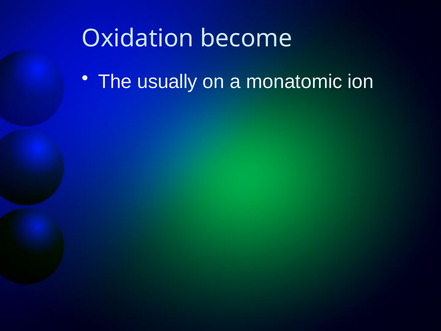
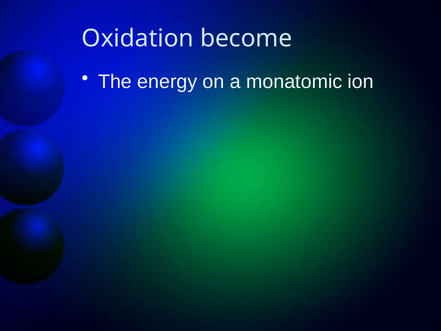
usually: usually -> energy
